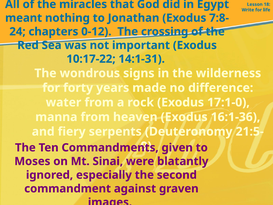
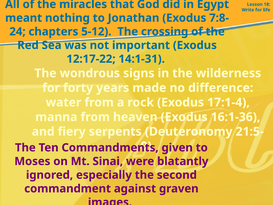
0-12: 0-12 -> 5-12
10:17-22: 10:17-22 -> 12:17-22
17:1-0: 17:1-0 -> 17:1-4
